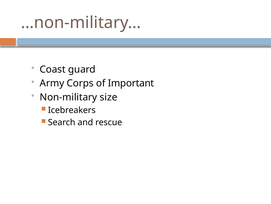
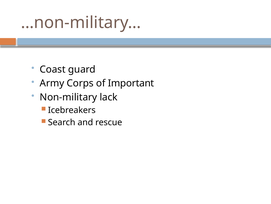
size: size -> lack
